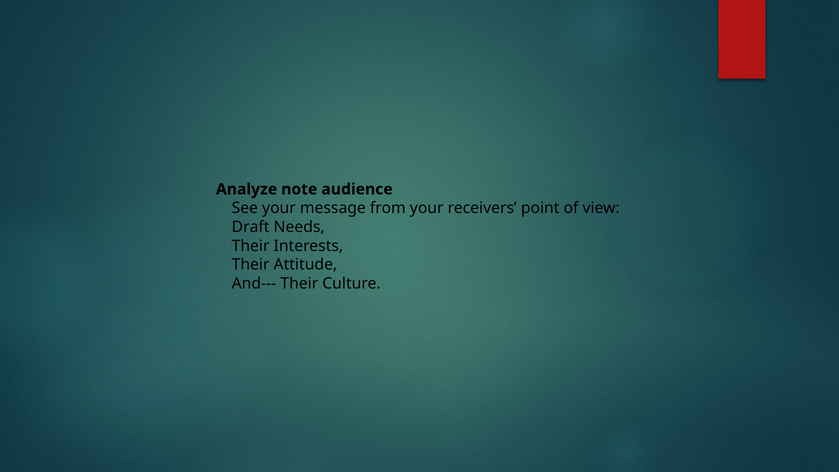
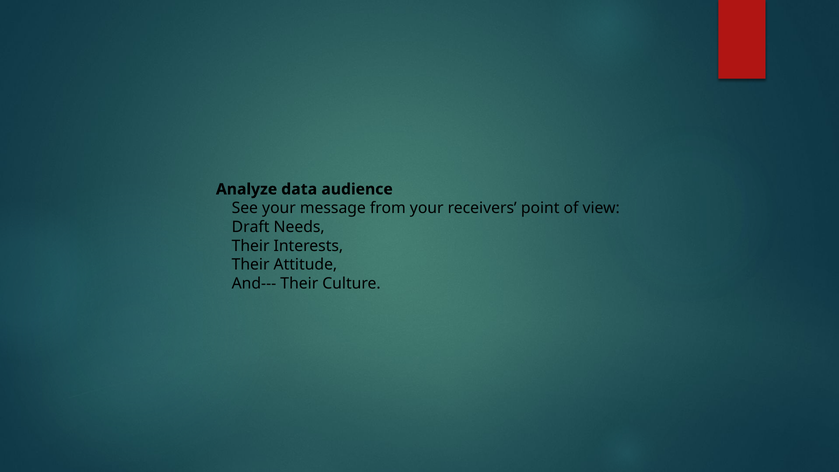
note: note -> data
